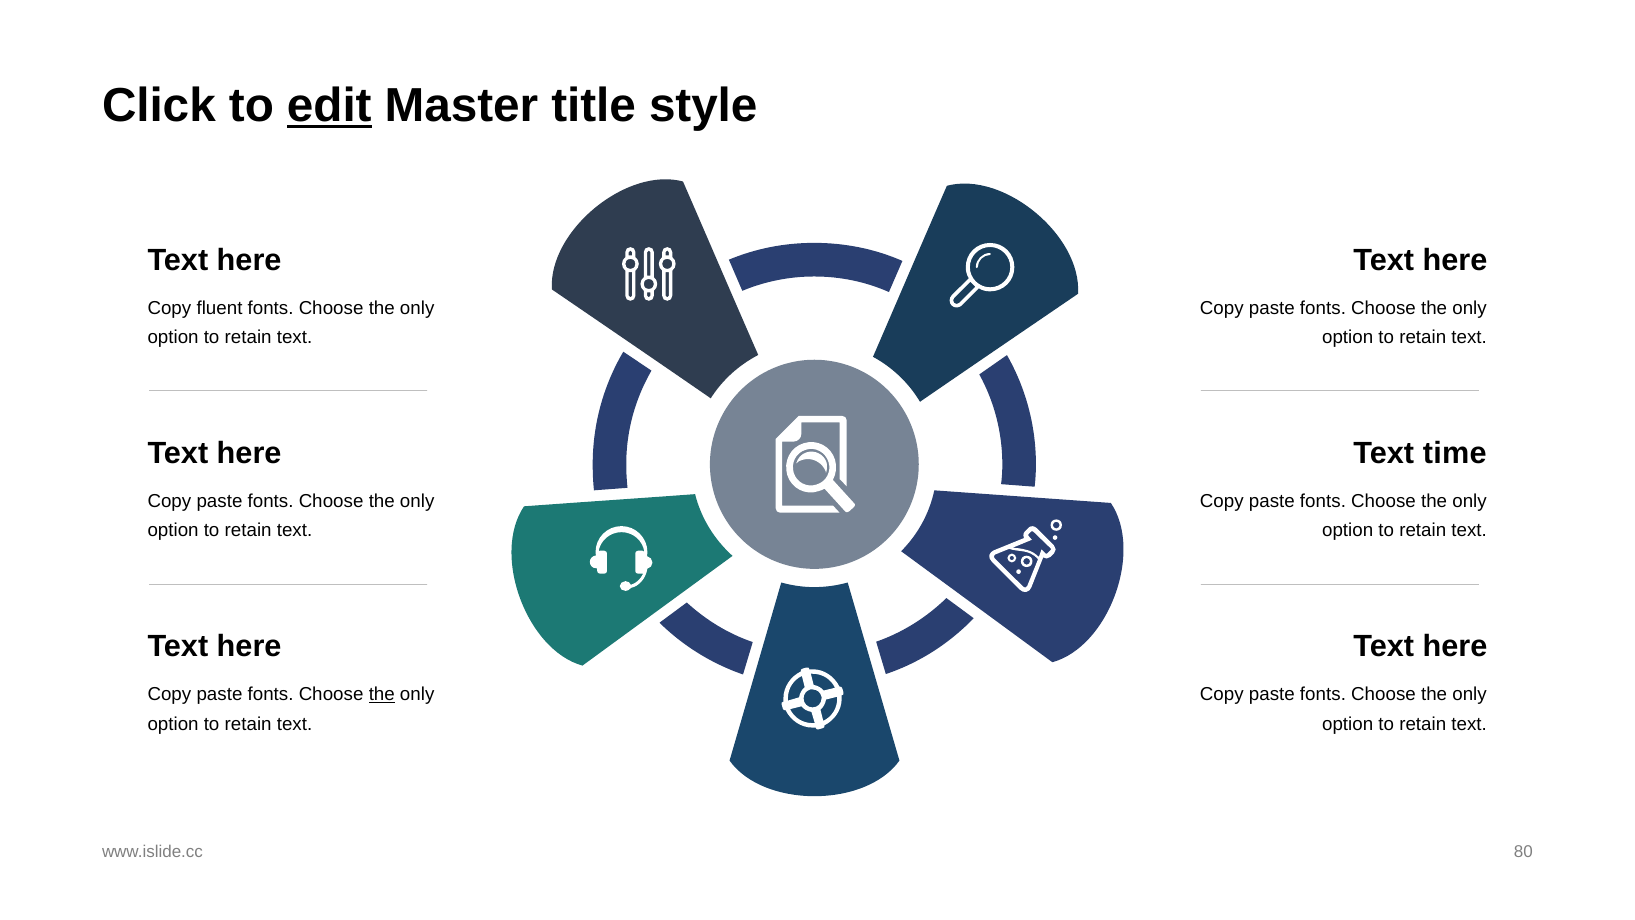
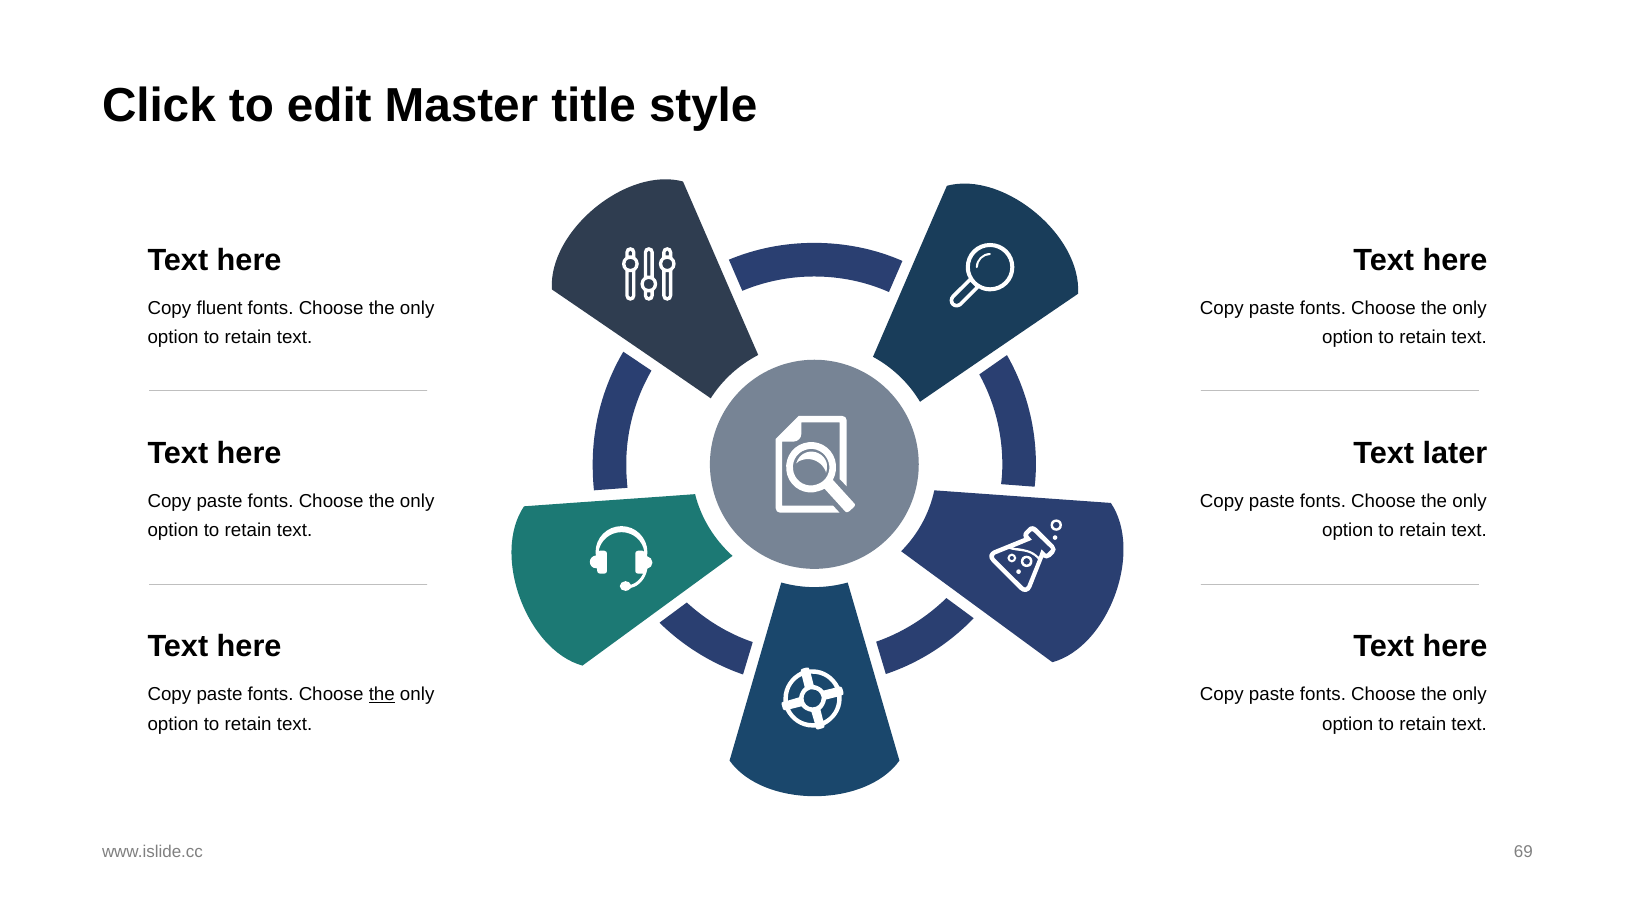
edit underline: present -> none
time: time -> later
80: 80 -> 69
